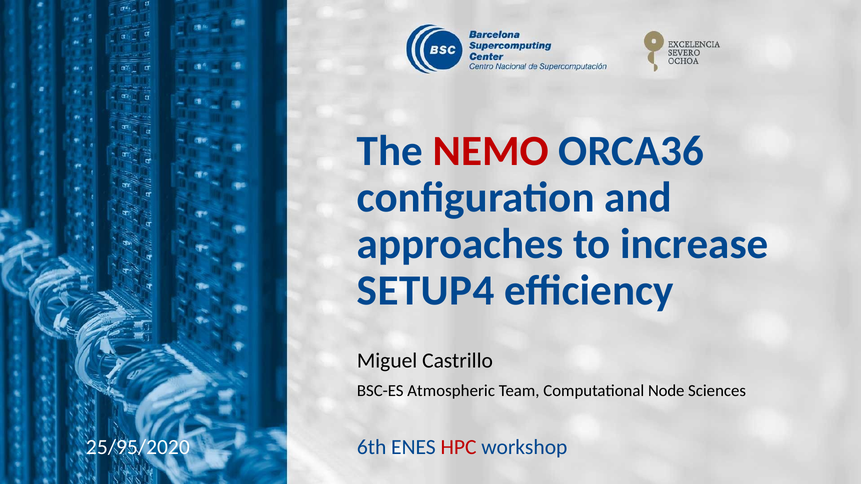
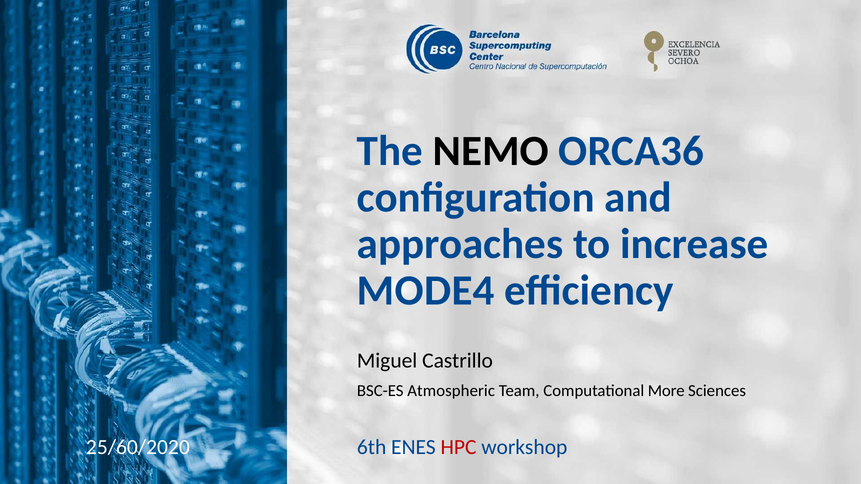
NEMO colour: red -> black
SETUP4: SETUP4 -> MODE4
Node: Node -> More
25/95/2020: 25/95/2020 -> 25/60/2020
